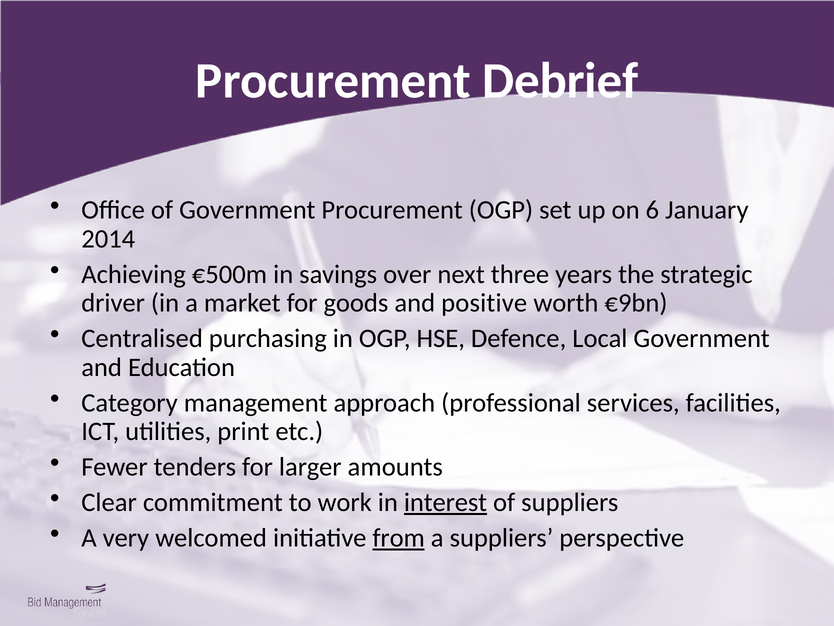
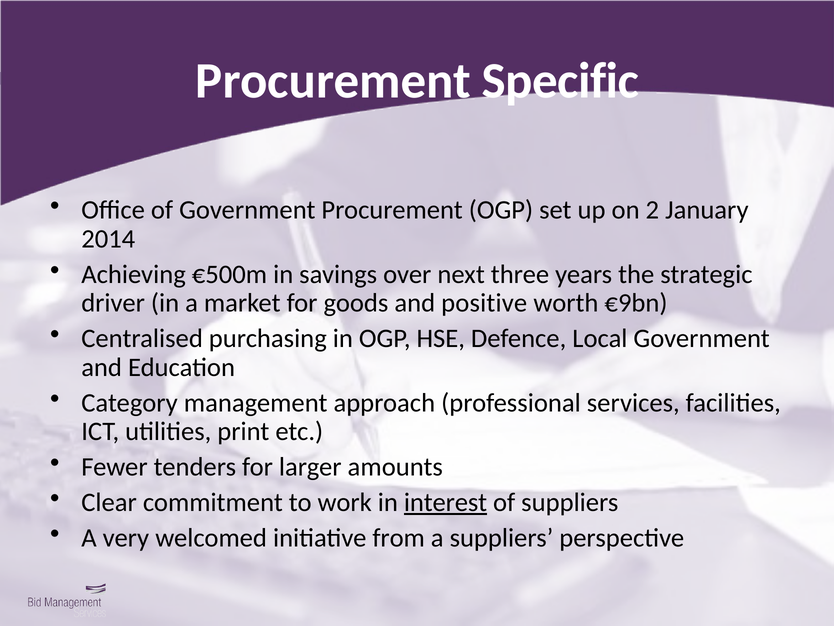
Debrief: Debrief -> Specific
6: 6 -> 2
from underline: present -> none
